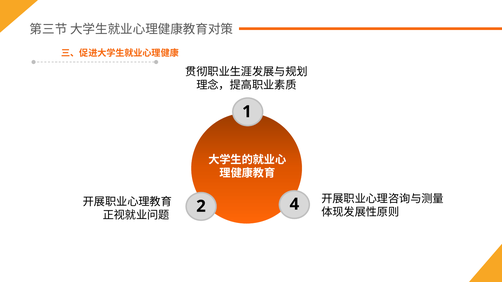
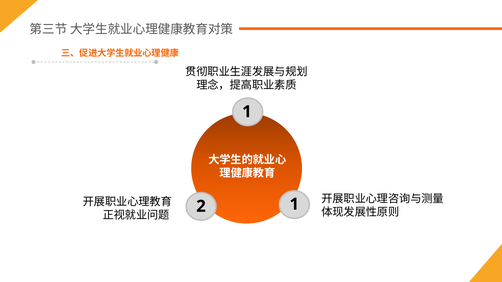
2 4: 4 -> 1
